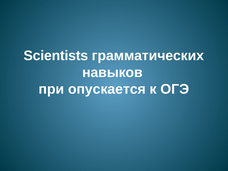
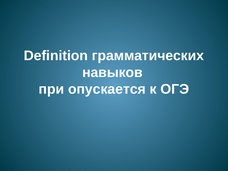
Scientists: Scientists -> Definition
